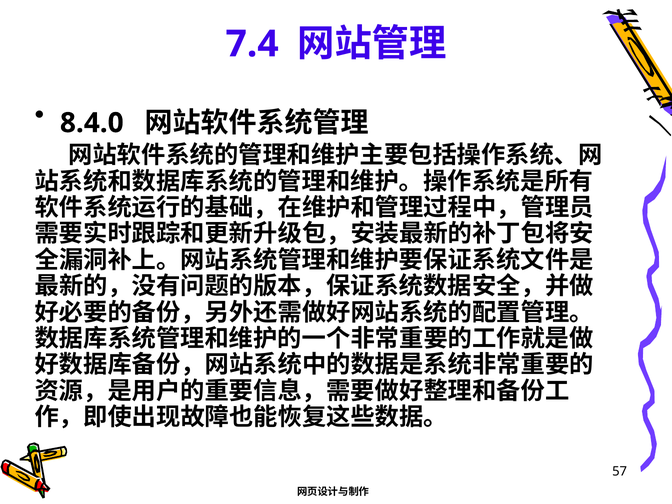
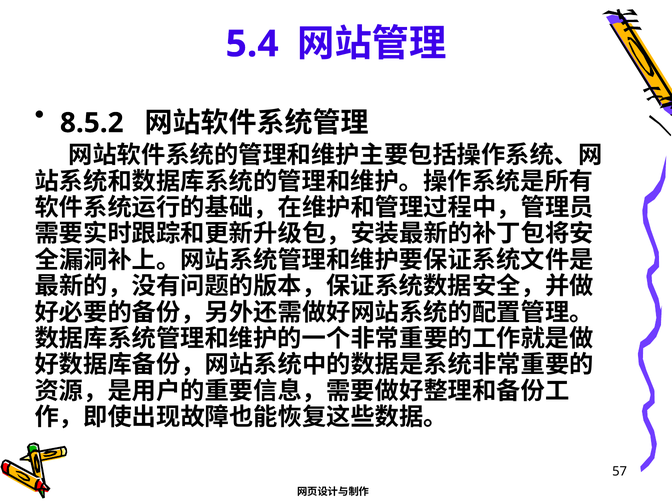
7.4: 7.4 -> 5.4
8.4.0: 8.4.0 -> 8.5.2
